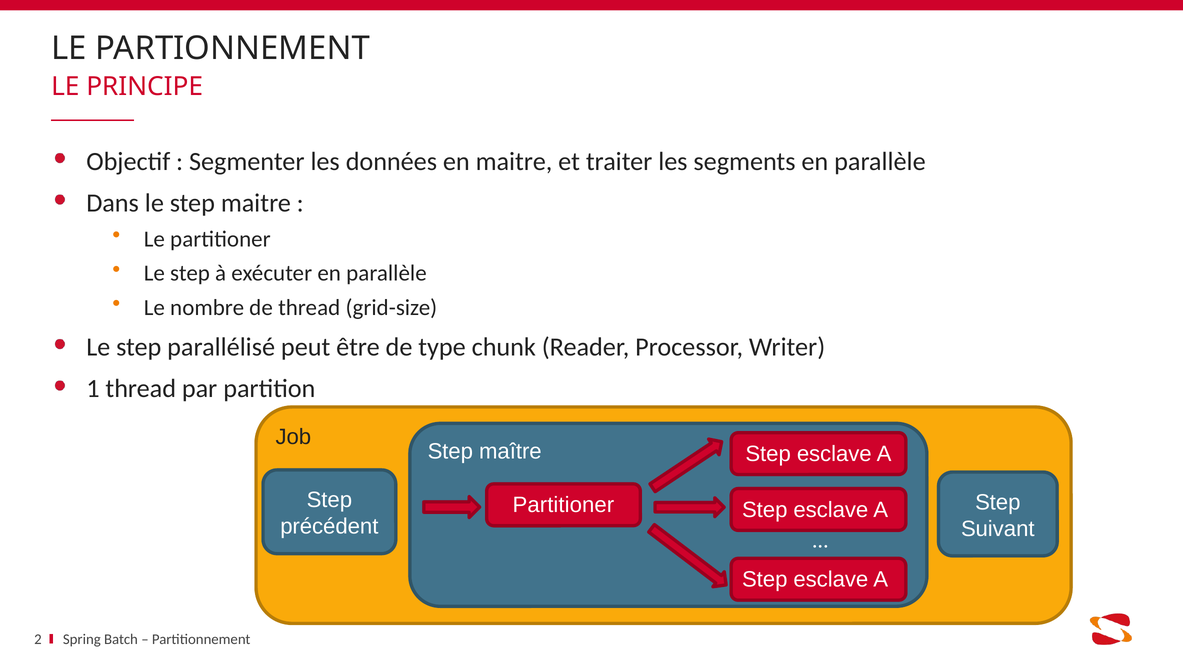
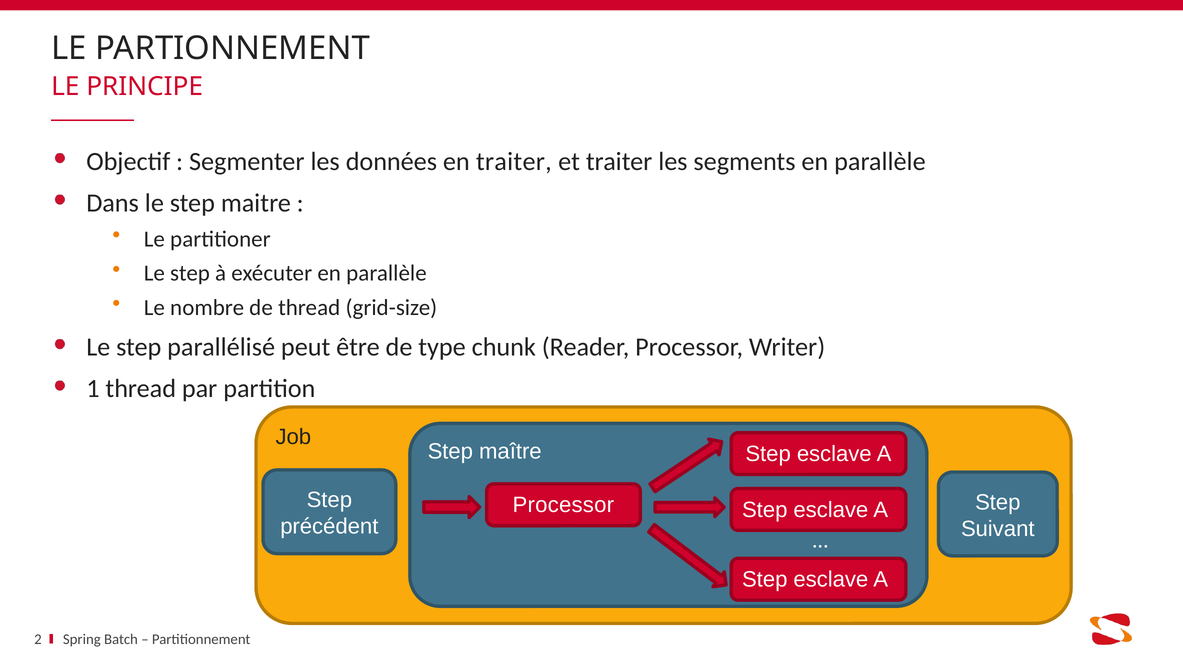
en maitre: maitre -> traiter
Partitioner at (563, 505): Partitioner -> Processor
